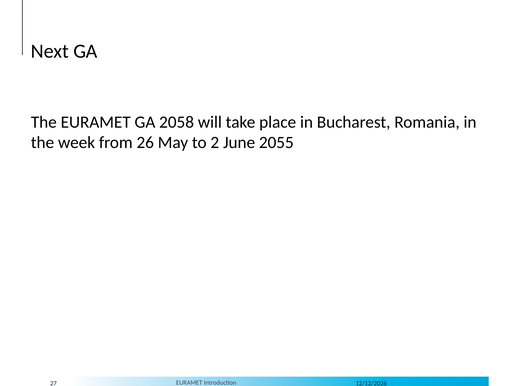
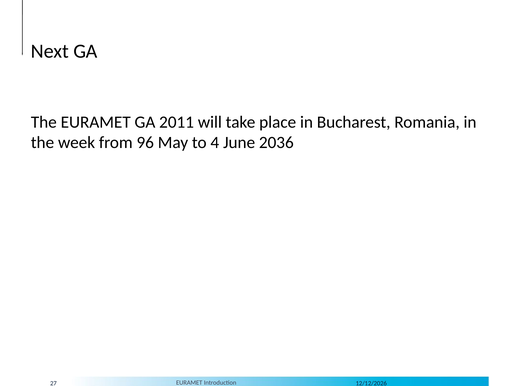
2058: 2058 -> 2011
26: 26 -> 96
2: 2 -> 4
2055: 2055 -> 2036
